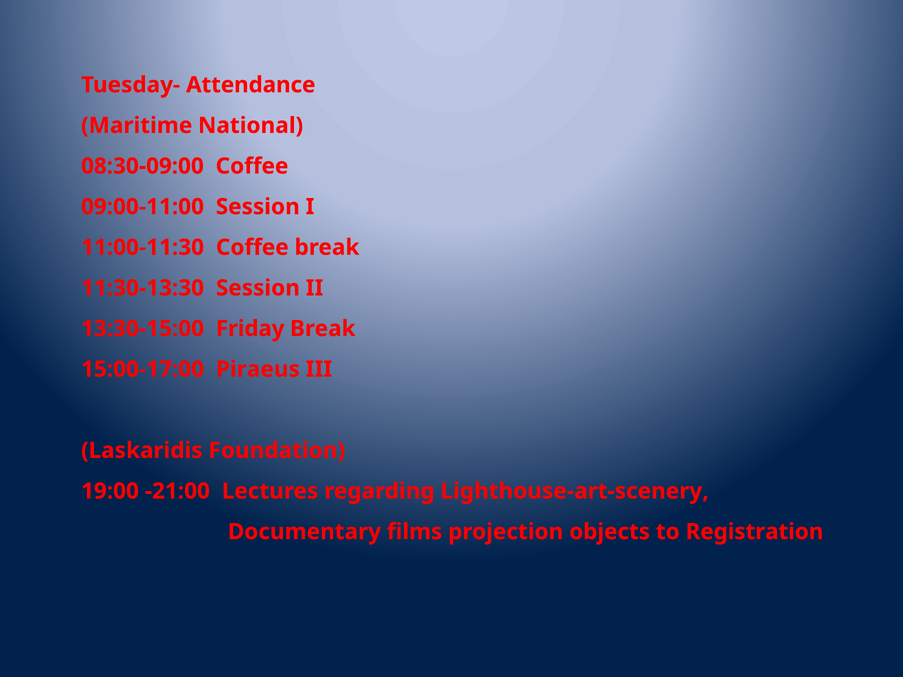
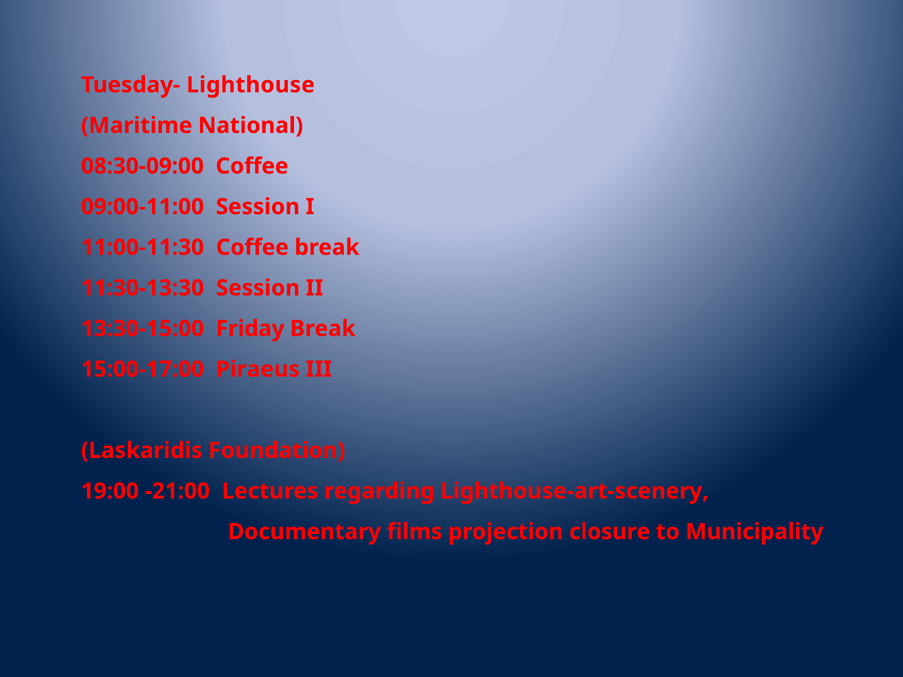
Attendance: Attendance -> Lighthouse
objects: objects -> closure
Registration: Registration -> Municipality
